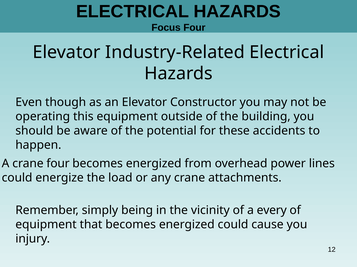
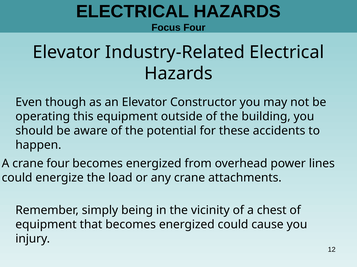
every: every -> chest
